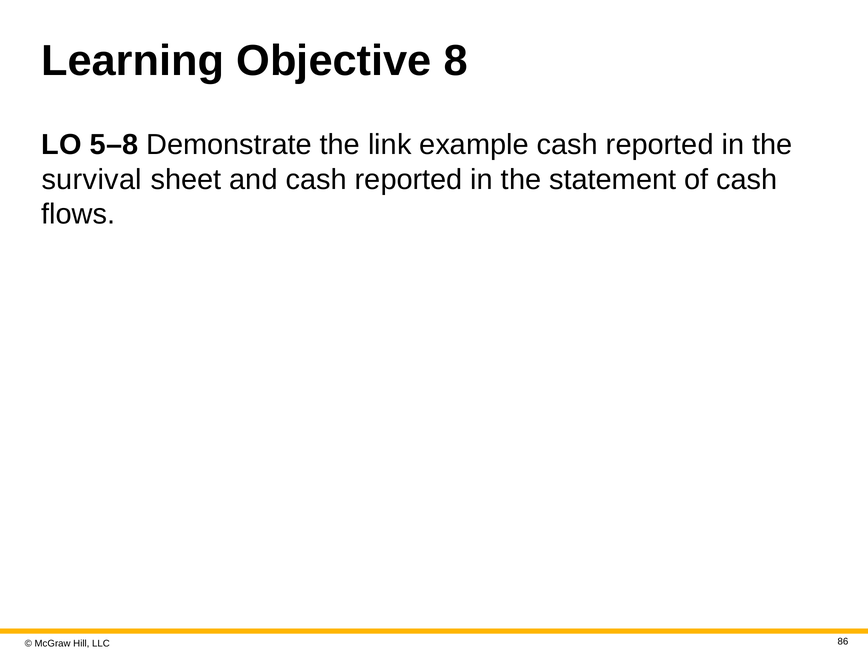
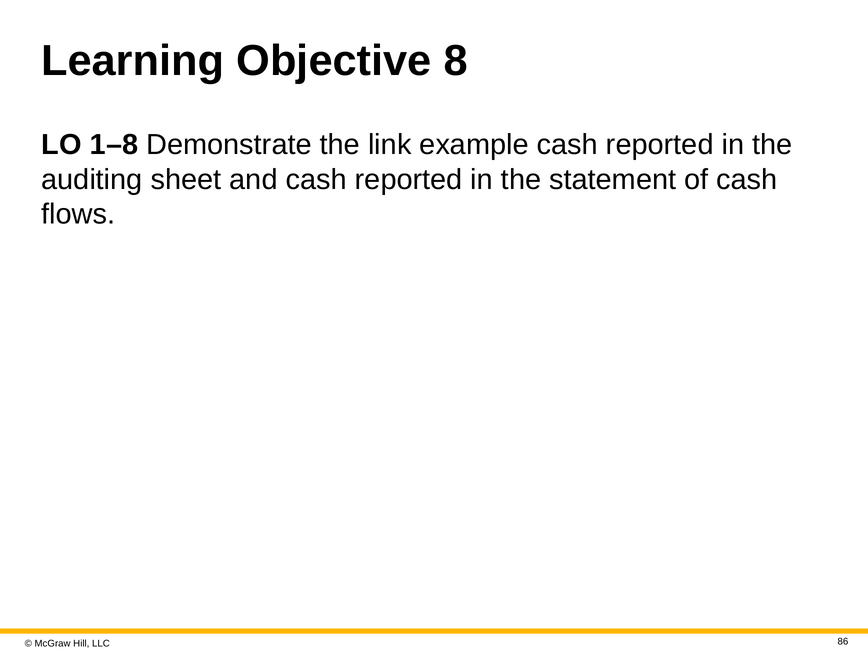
5–8: 5–8 -> 1–8
survival: survival -> auditing
